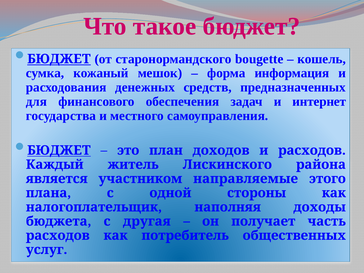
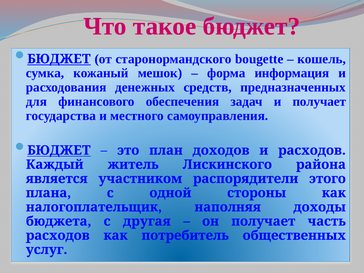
и интернет: интернет -> получает
направляемые: направляемые -> распорядители
